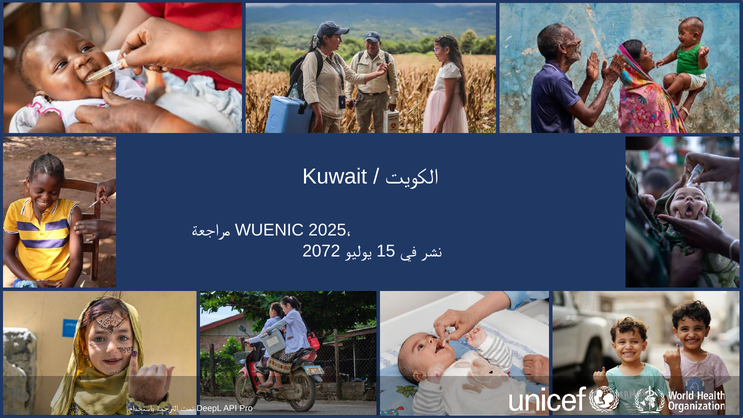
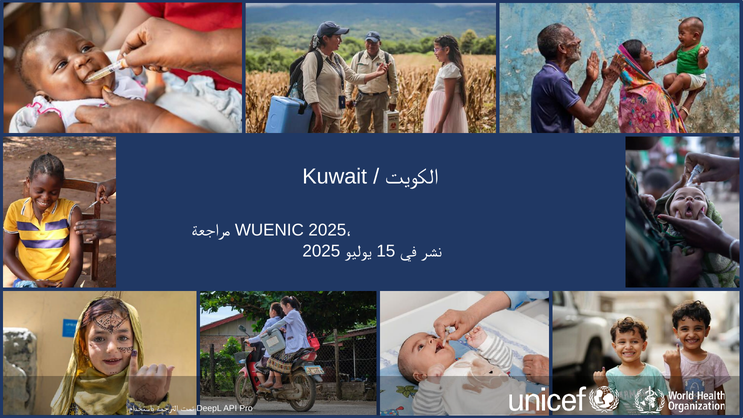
2072: 2072 -> 2025
